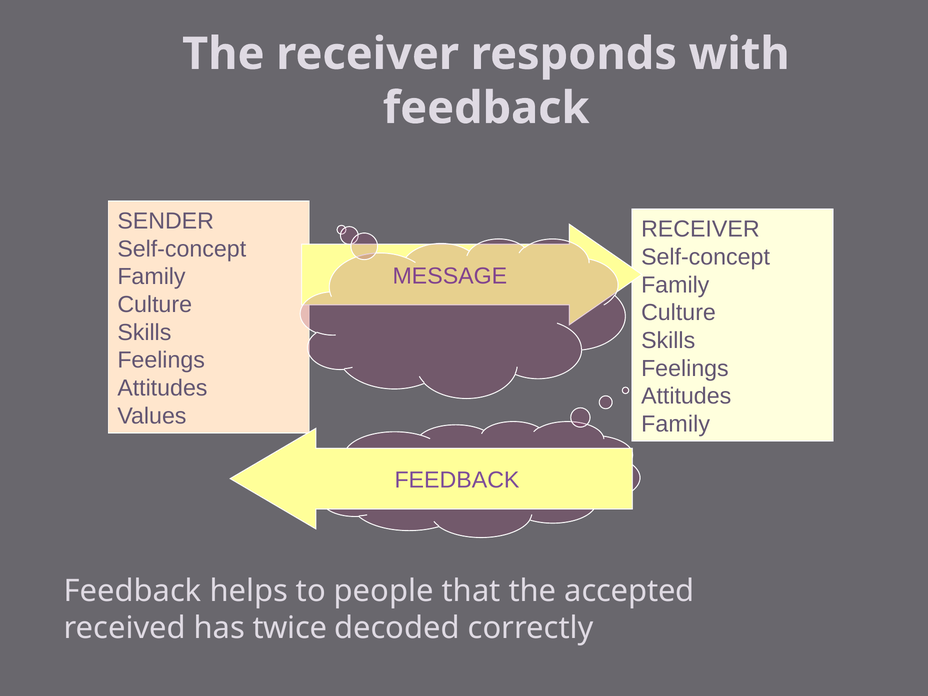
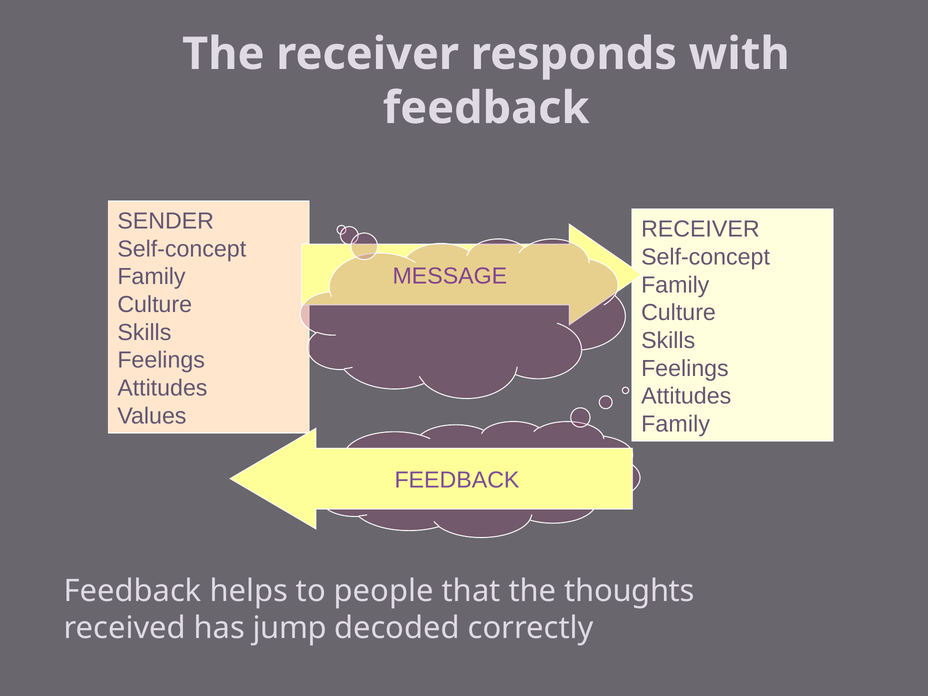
accepted: accepted -> thoughts
twice: twice -> jump
